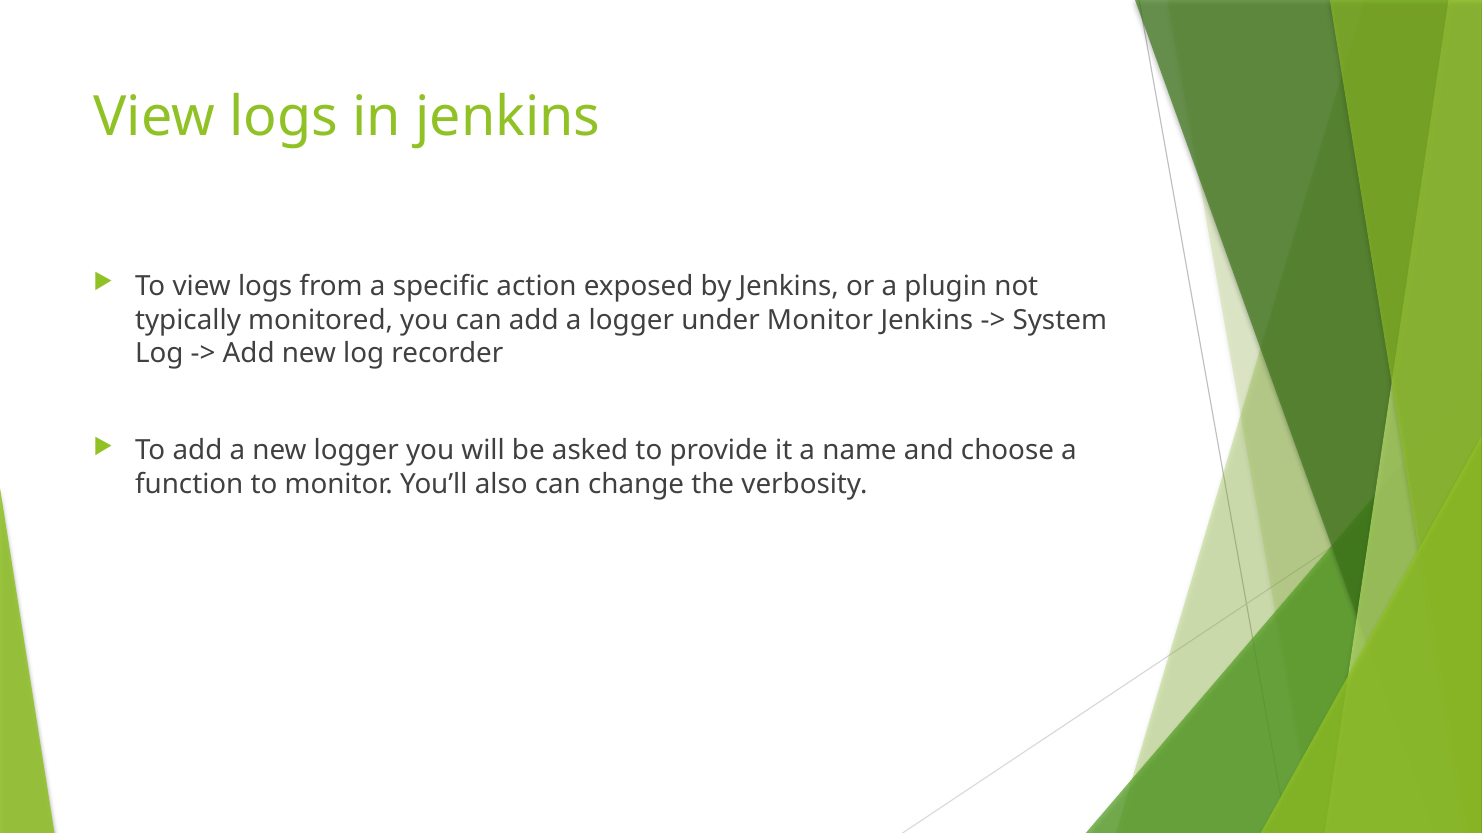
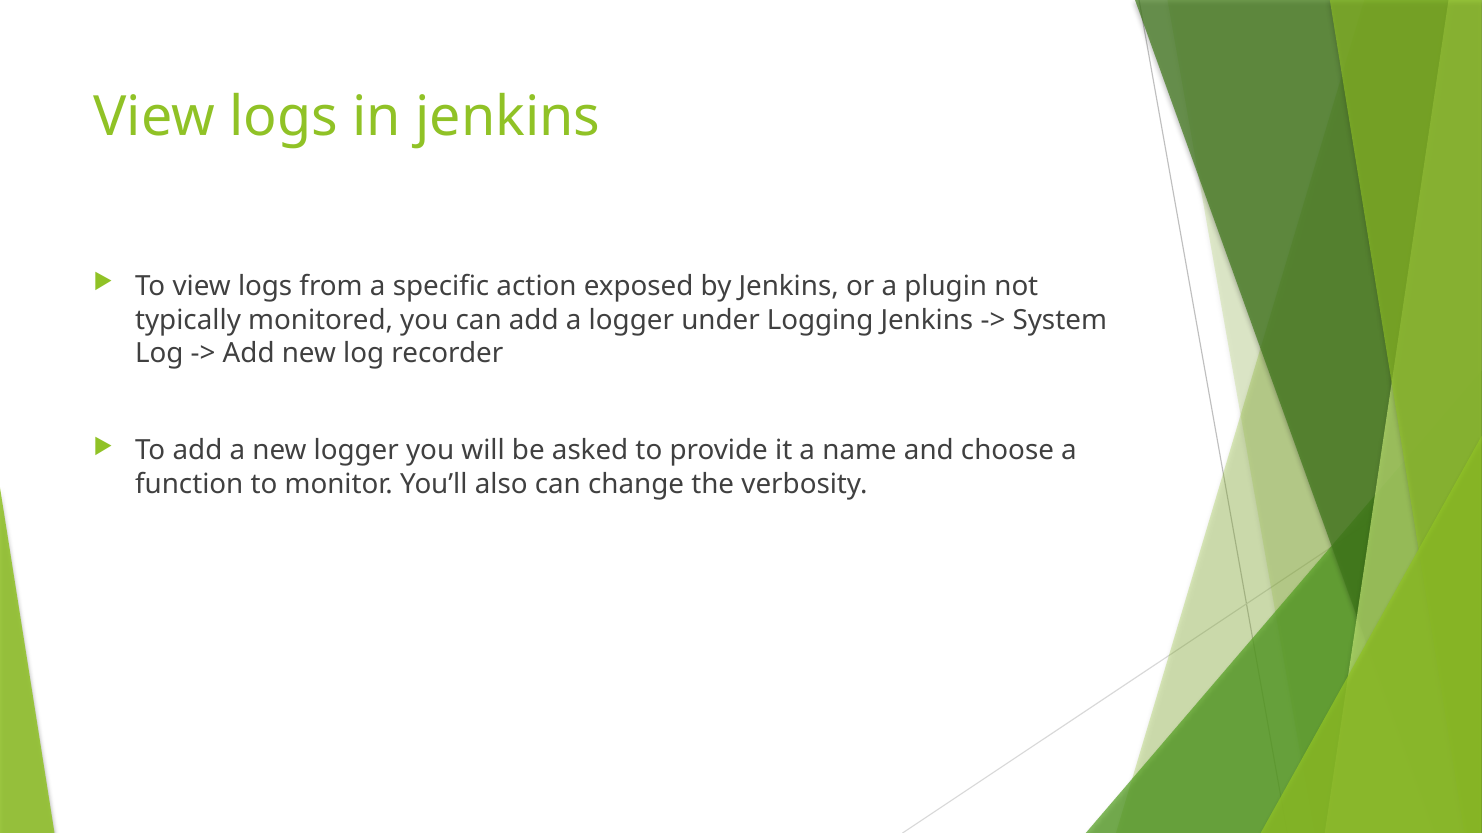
under Monitor: Monitor -> Logging
